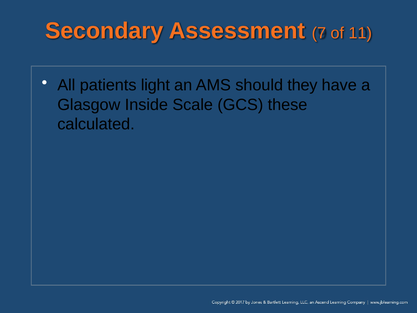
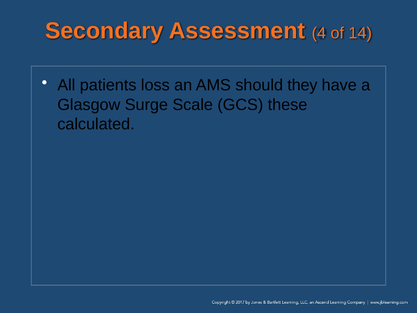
7: 7 -> 4
11: 11 -> 14
light: light -> loss
Inside: Inside -> Surge
